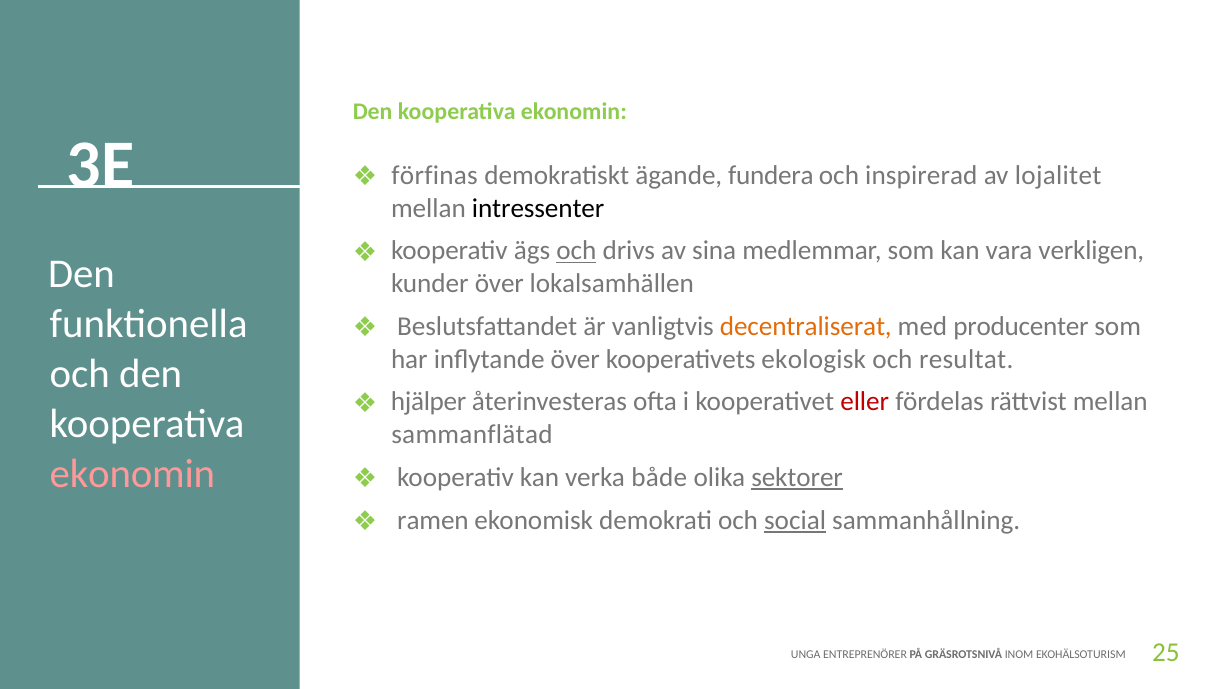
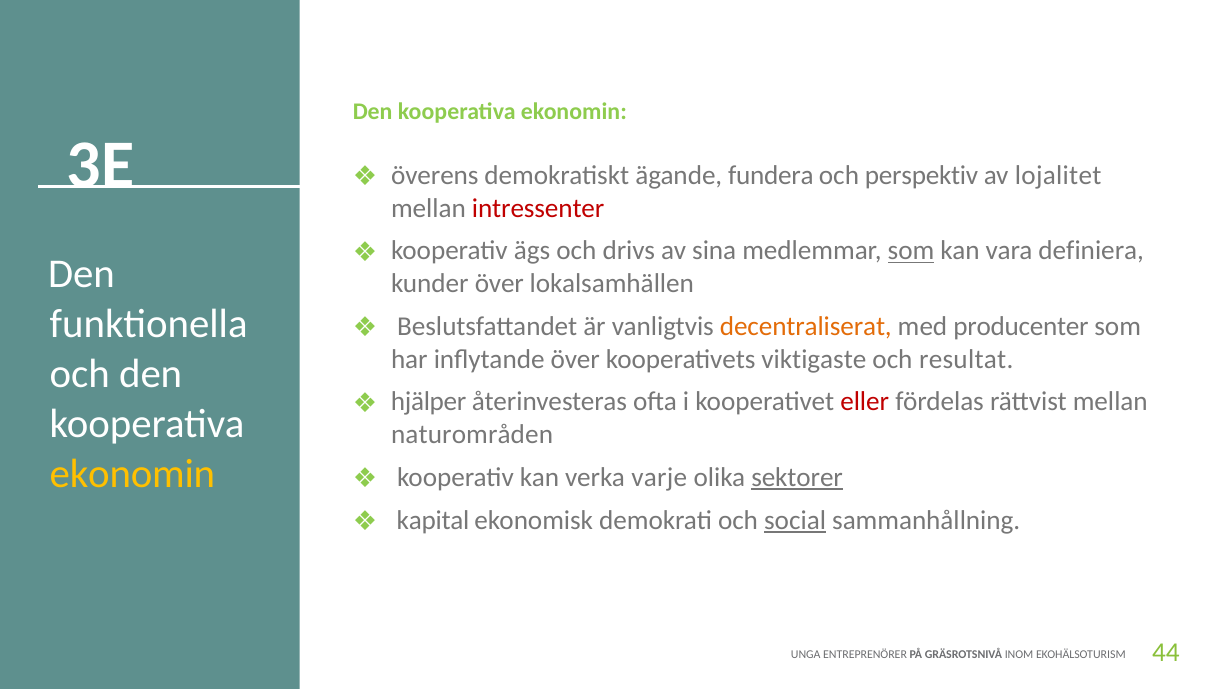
förfinas: förfinas -> överens
inspirerad: inspirerad -> perspektiv
intressenter colour: black -> red
och at (576, 251) underline: present -> none
som at (911, 251) underline: none -> present
verkligen: verkligen -> definiera
ekologisk: ekologisk -> viktigaste
sammanflätad: sammanflätad -> naturområden
ekonomin at (132, 474) colour: pink -> yellow
både: både -> varje
ramen: ramen -> kapital
25: 25 -> 44
